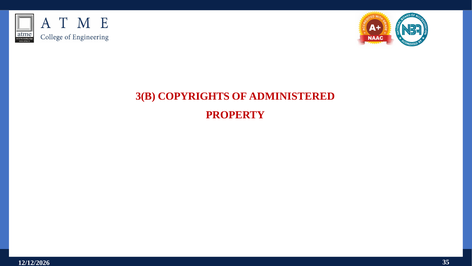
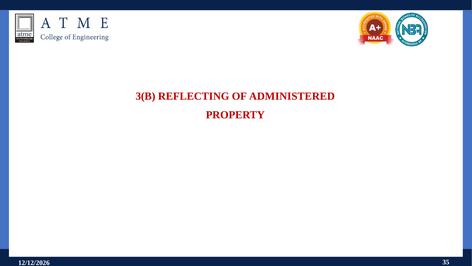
COPYRIGHTS: COPYRIGHTS -> REFLECTING
